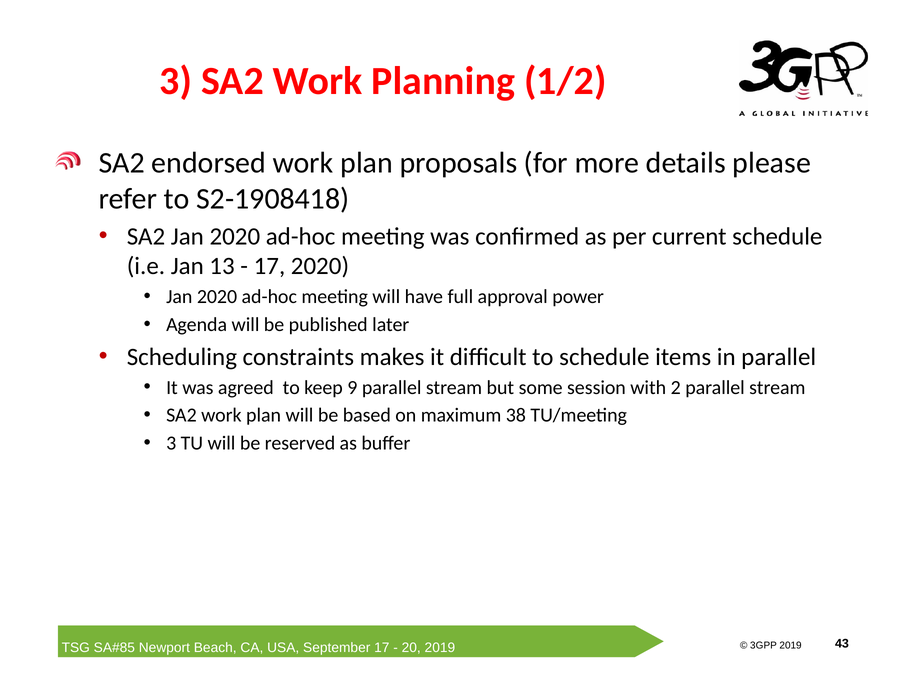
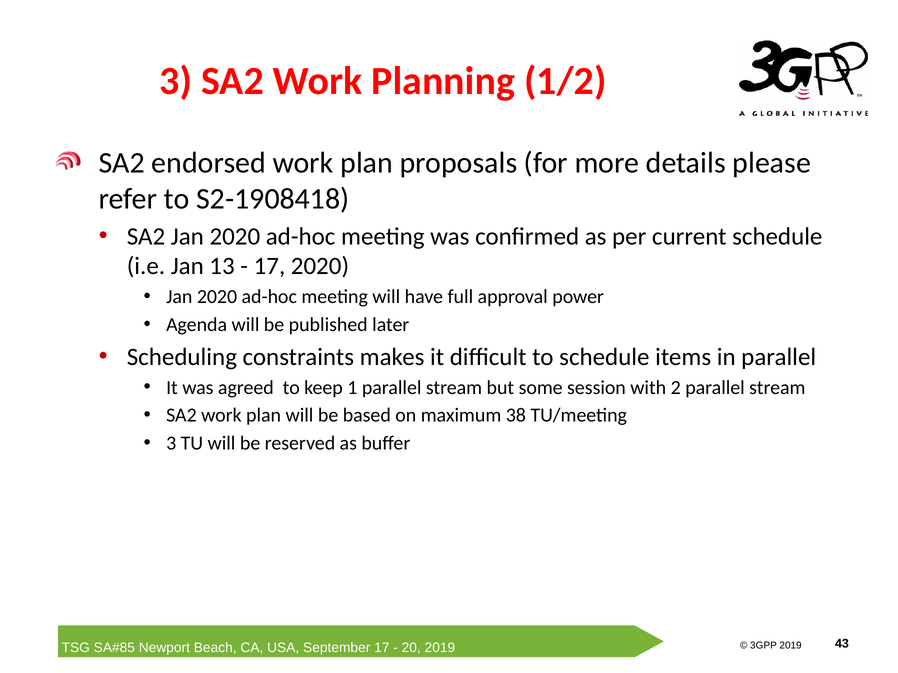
9: 9 -> 1
